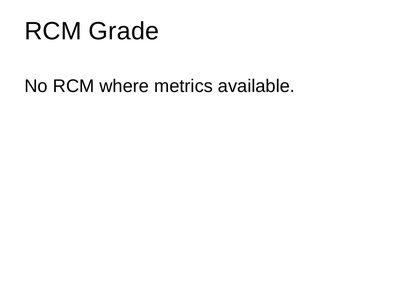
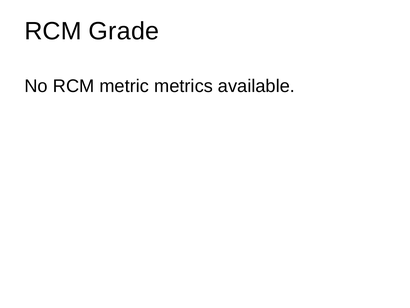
where: where -> metric
